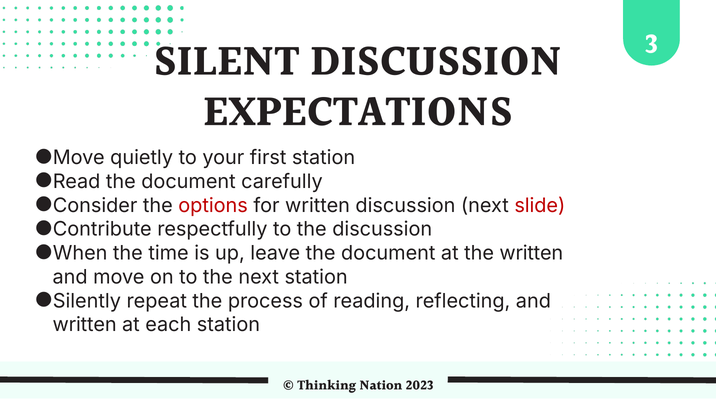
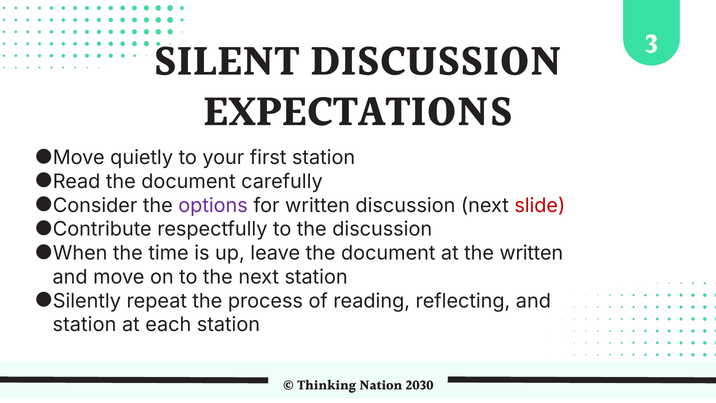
options colour: red -> purple
written at (85, 325): written -> station
2023: 2023 -> 2030
